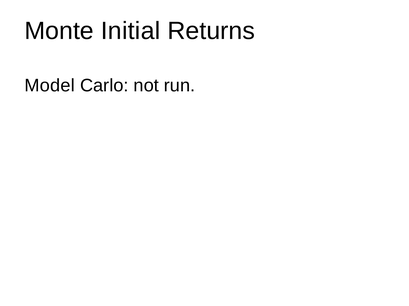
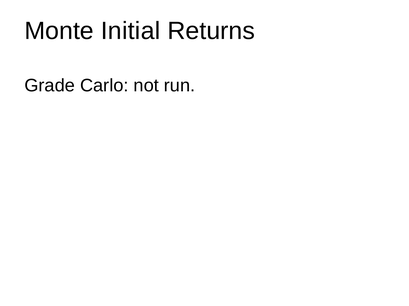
Model: Model -> Grade
